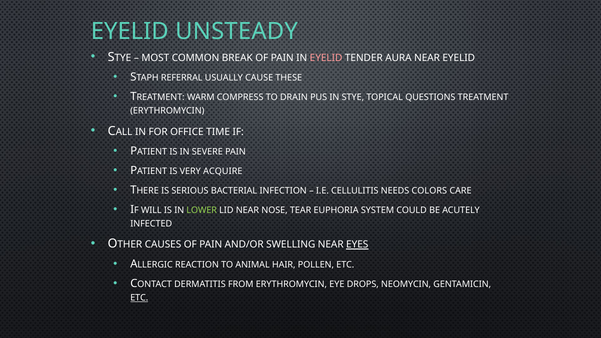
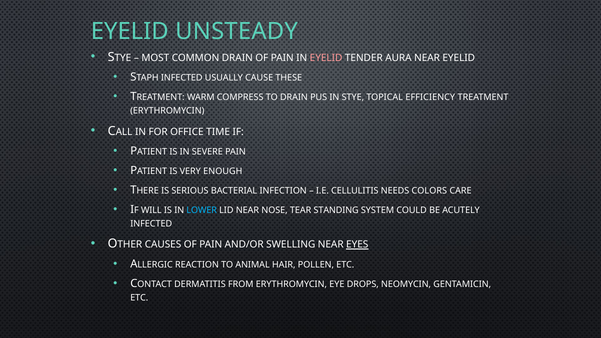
COMMON BREAK: BREAK -> DRAIN
REFERRAL at (182, 78): REFERRAL -> INFECTED
QUESTIONS: QUESTIONS -> EFFICIENCY
ACQUIRE: ACQUIRE -> ENOUGH
LOWER colour: light green -> light blue
EUPHORIA: EUPHORIA -> STANDING
ETC at (139, 298) underline: present -> none
